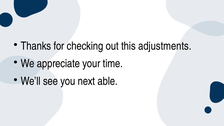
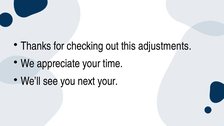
next able: able -> your
